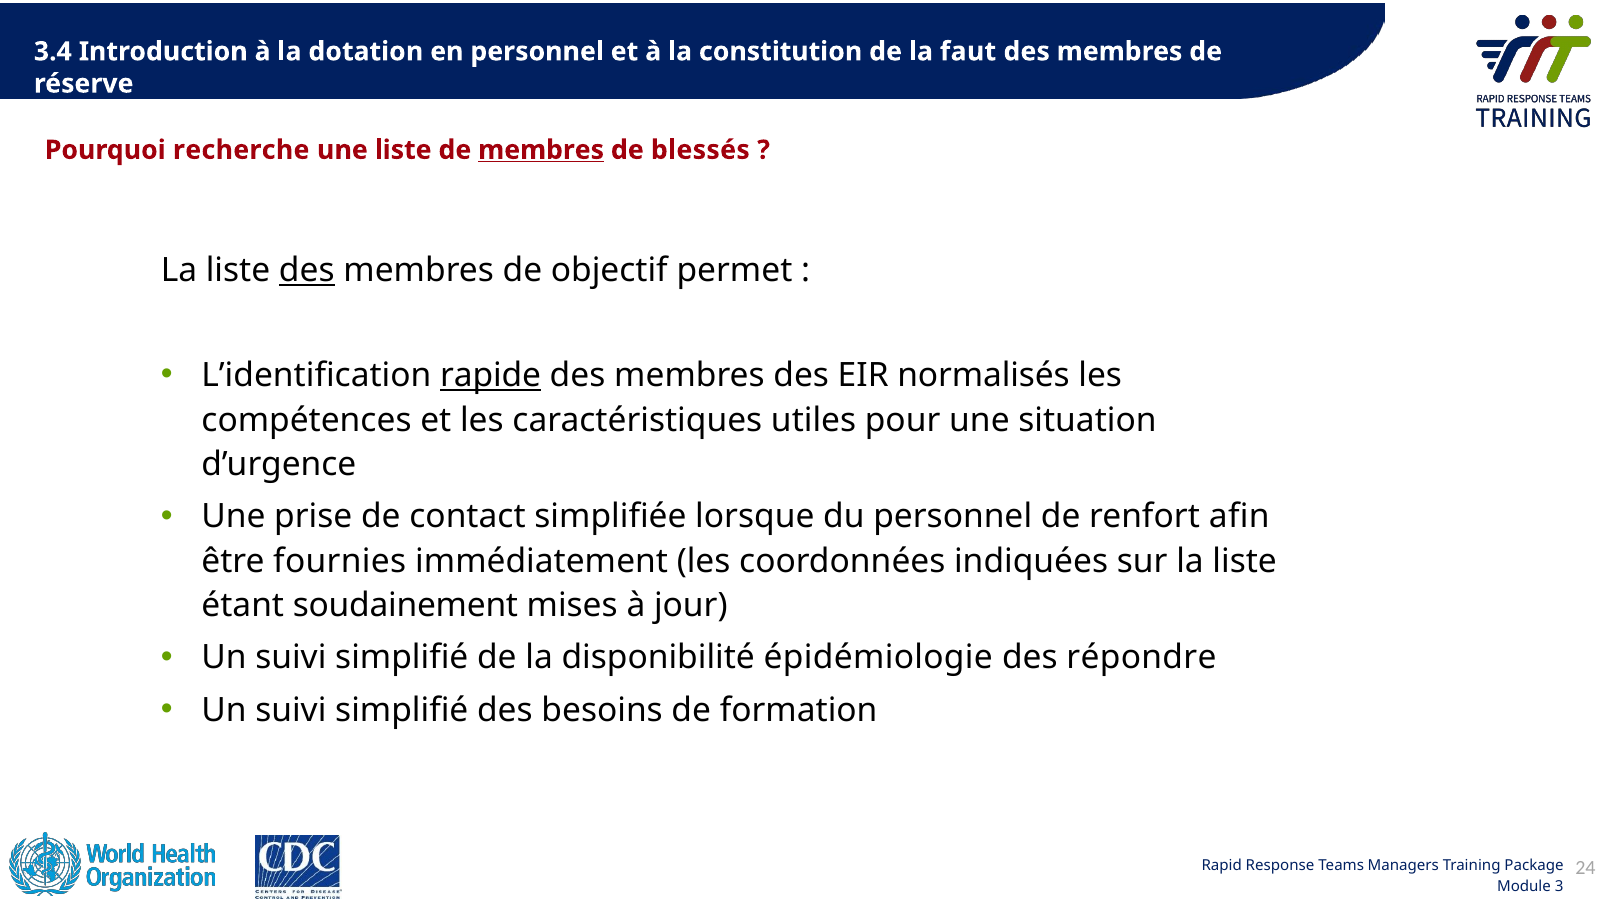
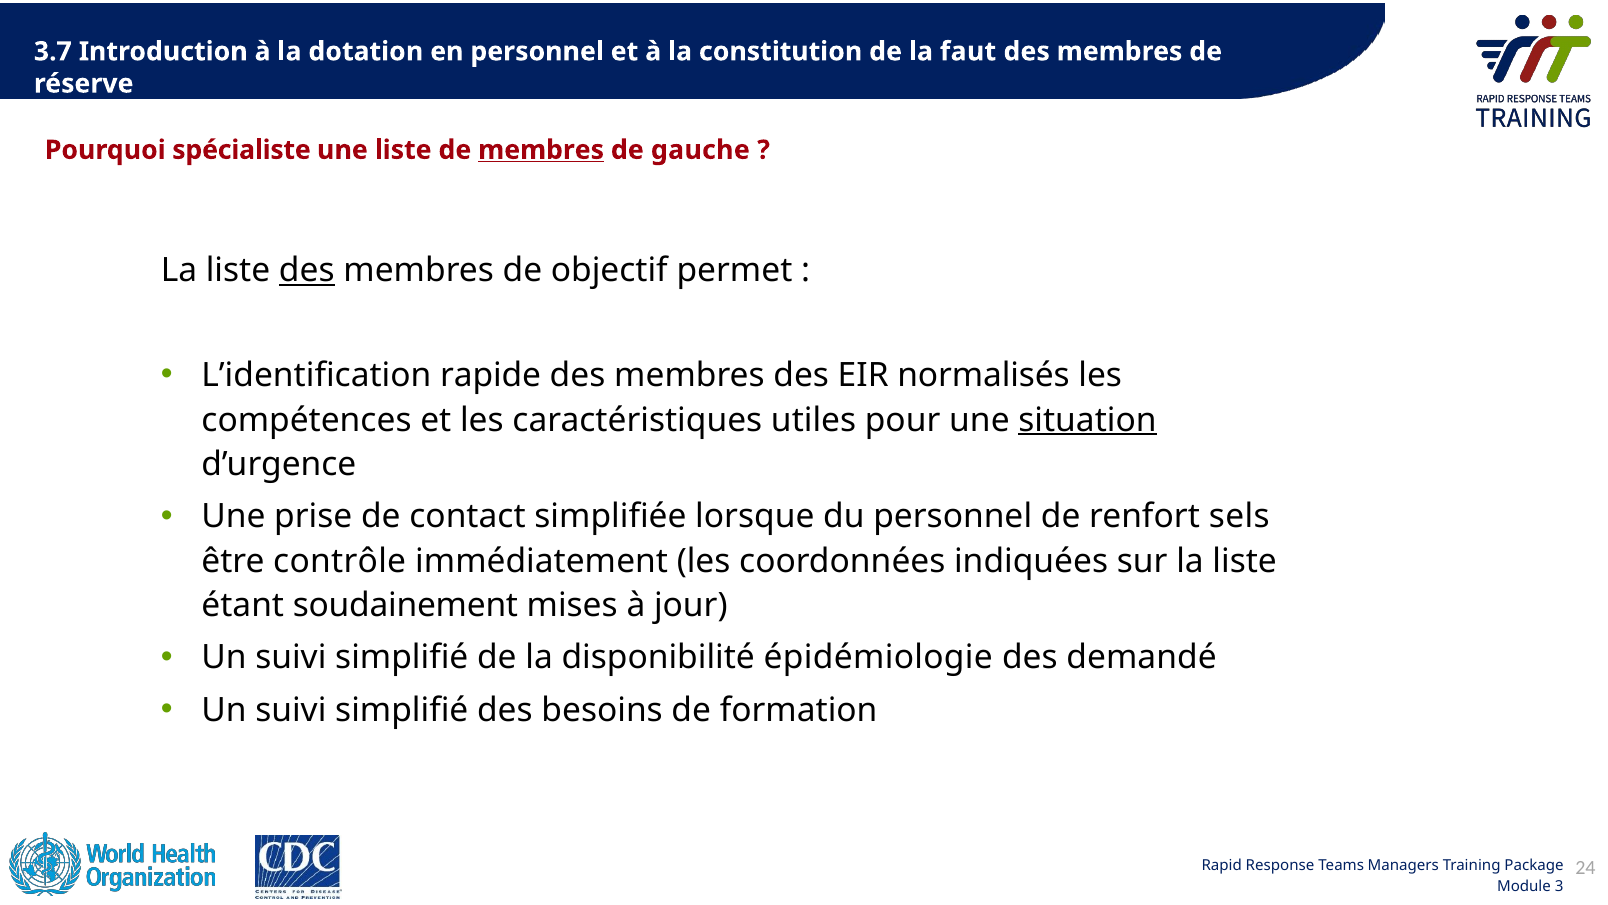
3.4: 3.4 -> 3.7
recherche: recherche -> spécialiste
blessés: blessés -> gauche
rapide underline: present -> none
situation underline: none -> present
afin: afin -> sels
fournies: fournies -> contrôle
répondre: répondre -> demandé
